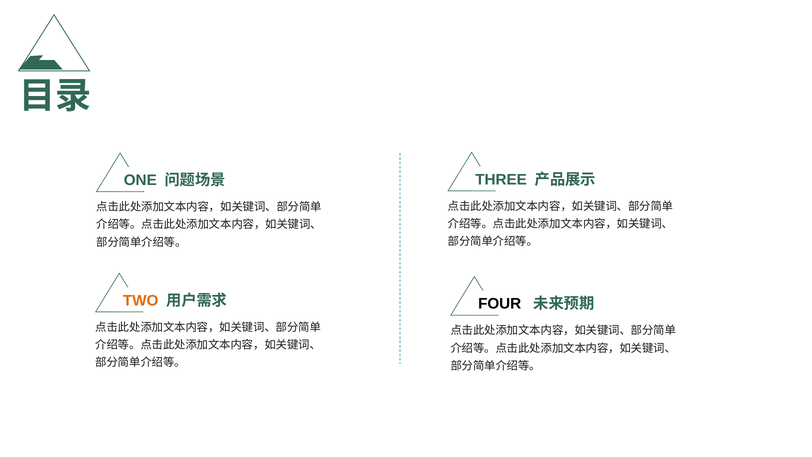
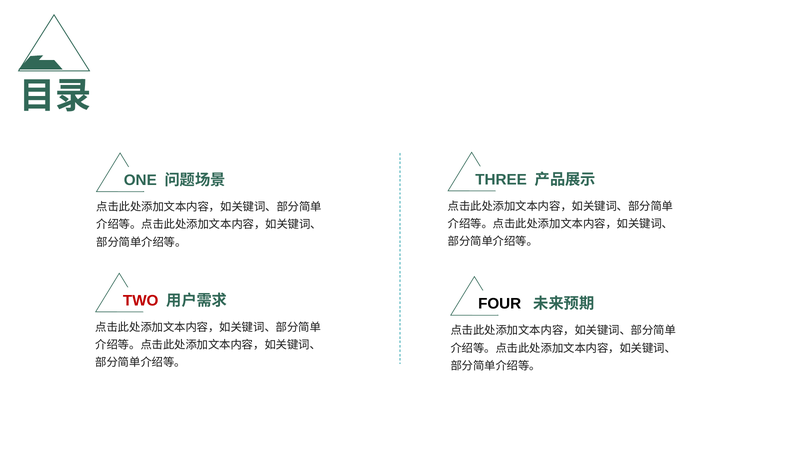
TWO colour: orange -> red
